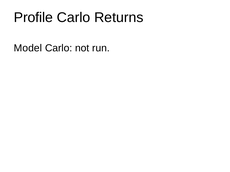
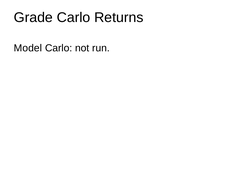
Profile: Profile -> Grade
